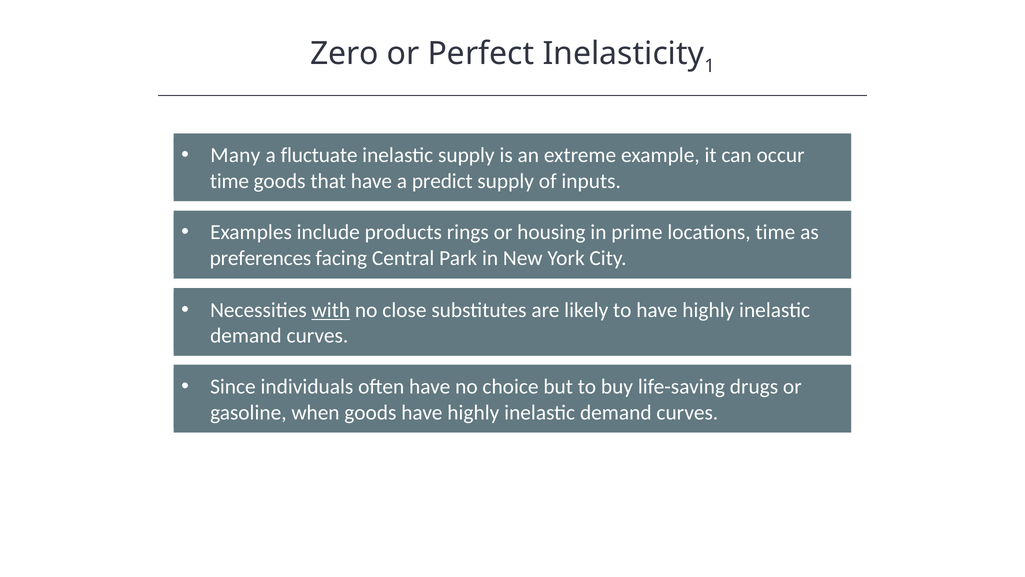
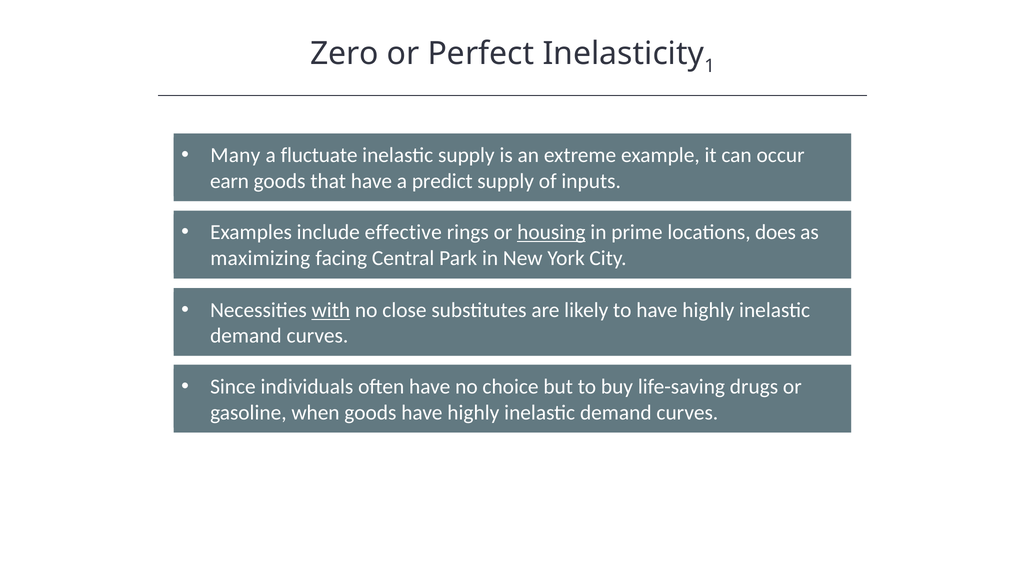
time at (229, 181): time -> earn
products: products -> effective
housing underline: none -> present
locations time: time -> does
preferences: preferences -> maximizing
